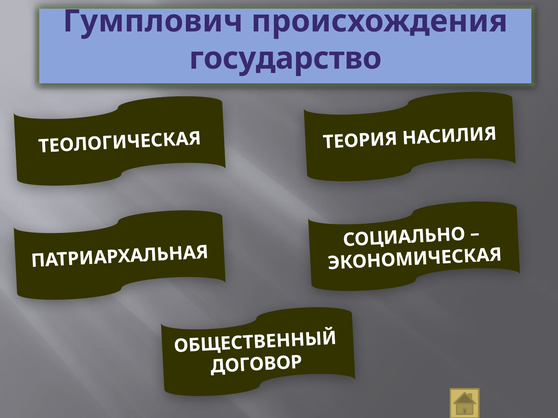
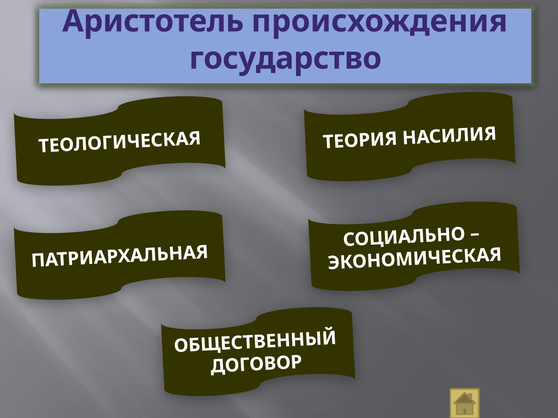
Гумплович: Гумплович -> Аристотель
